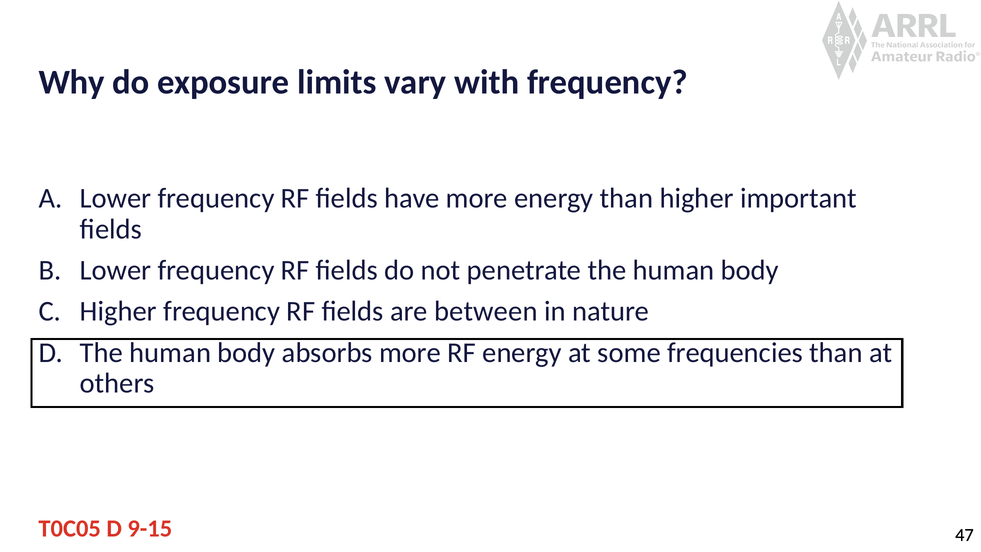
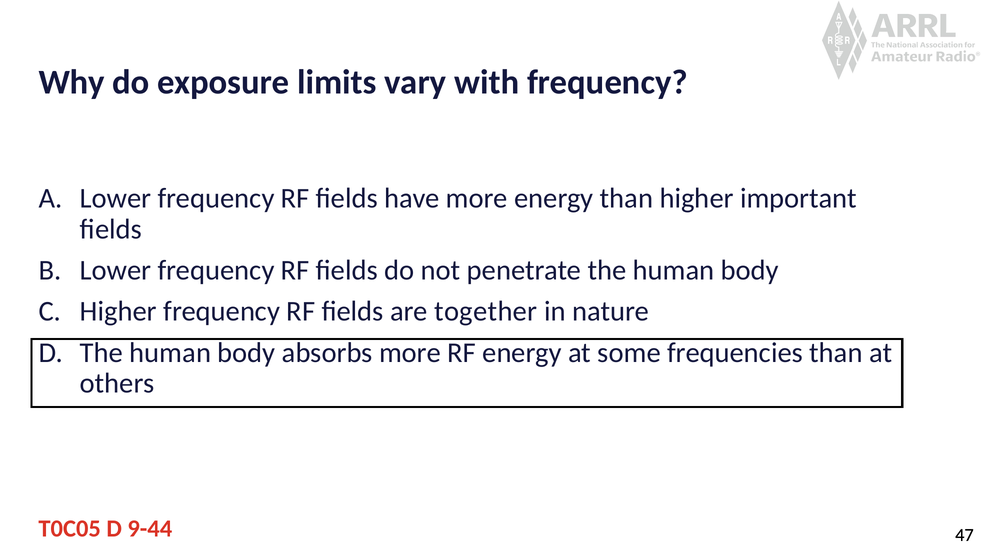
between: between -> together
9-15: 9-15 -> 9-44
